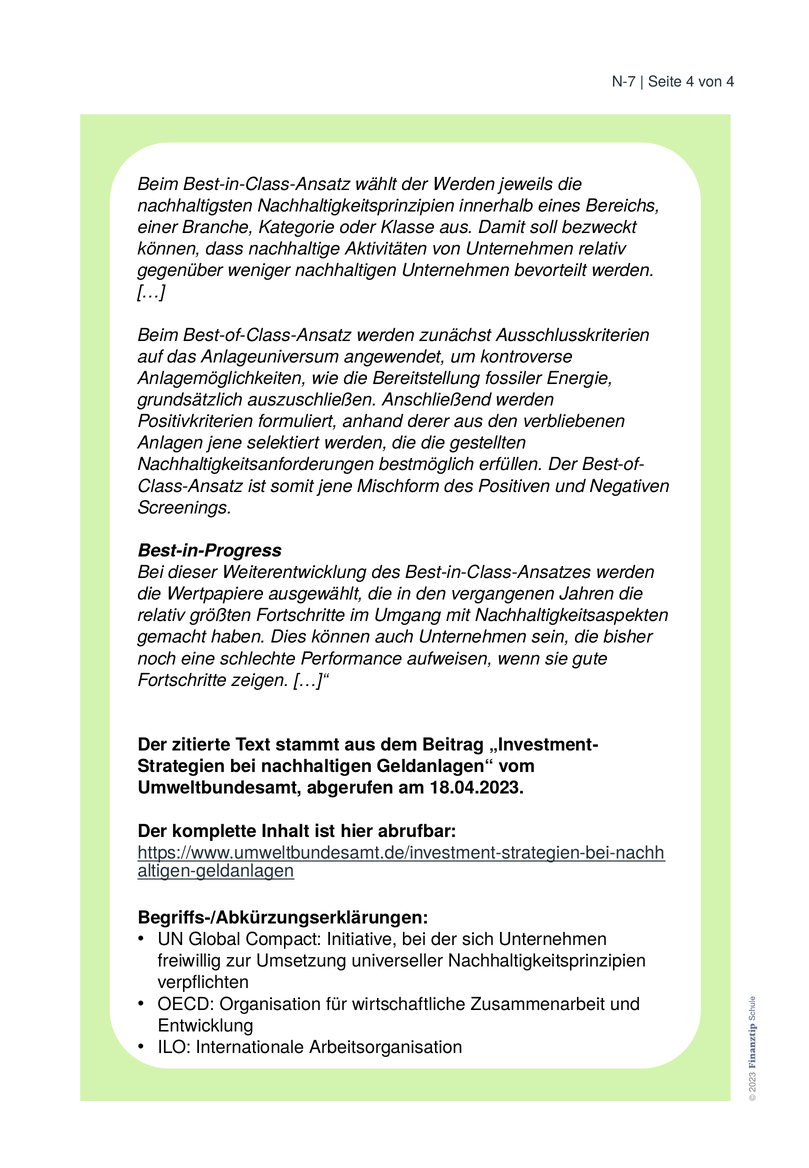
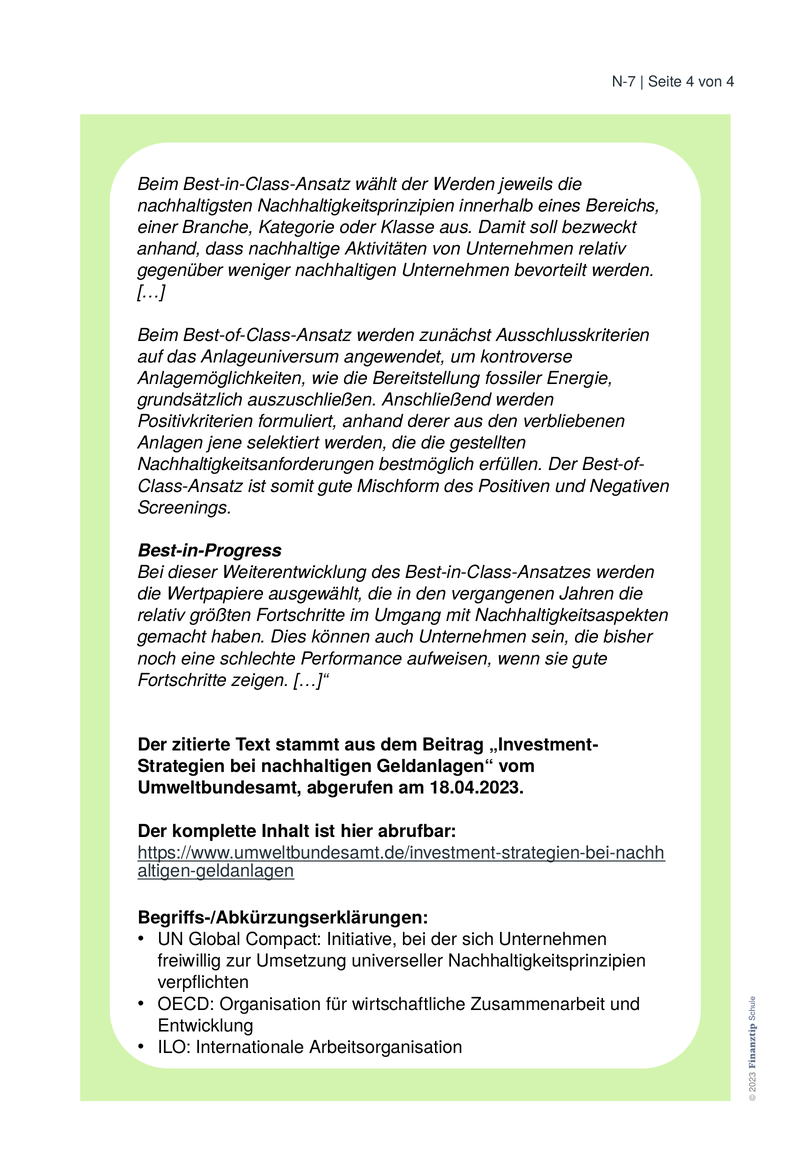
können at (169, 249): können -> anhand
somit jene: jene -> gute
